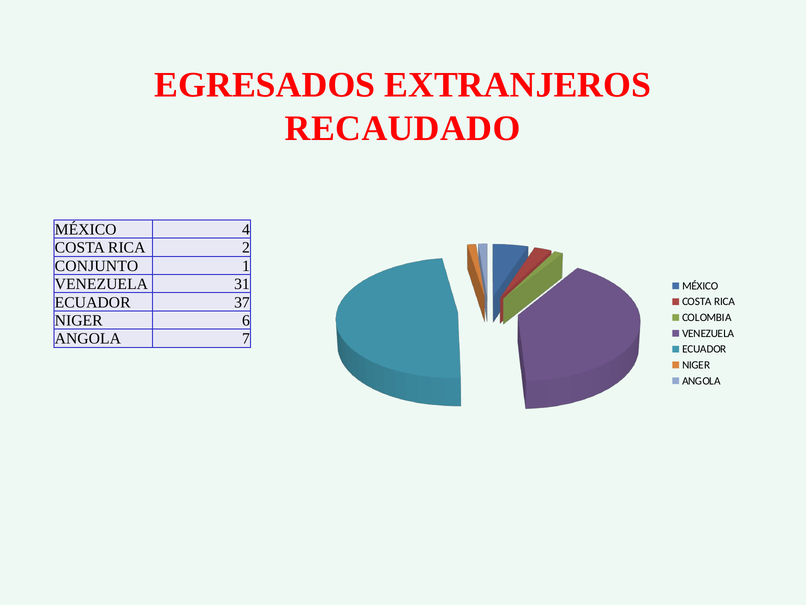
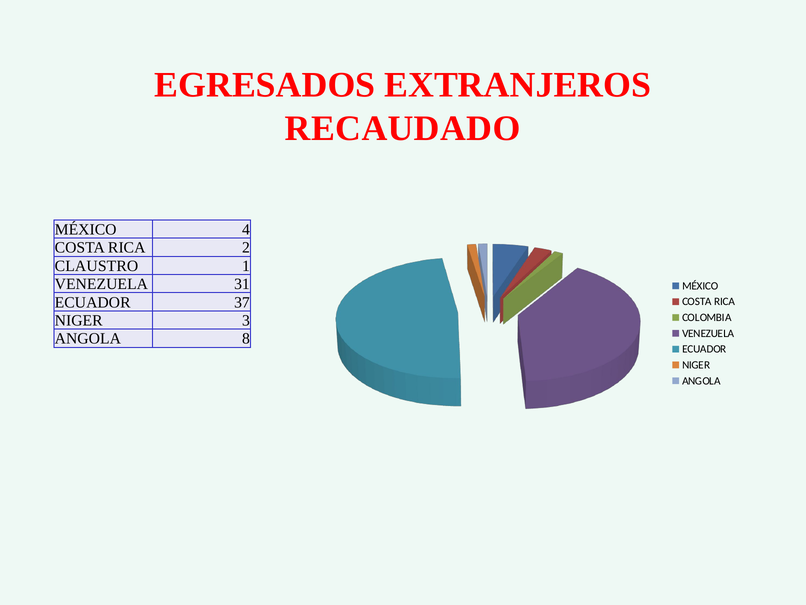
CONJUNTO: CONJUNTO -> CLAUSTRO
6: 6 -> 3
7: 7 -> 8
